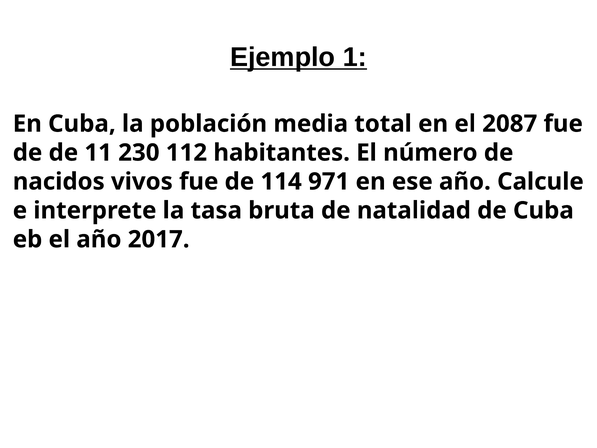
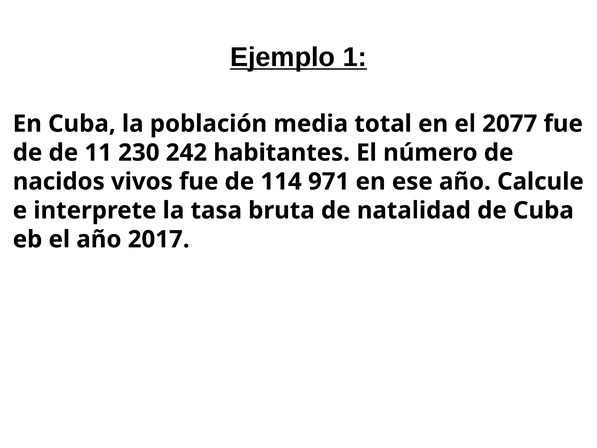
2087: 2087 -> 2077
112: 112 -> 242
